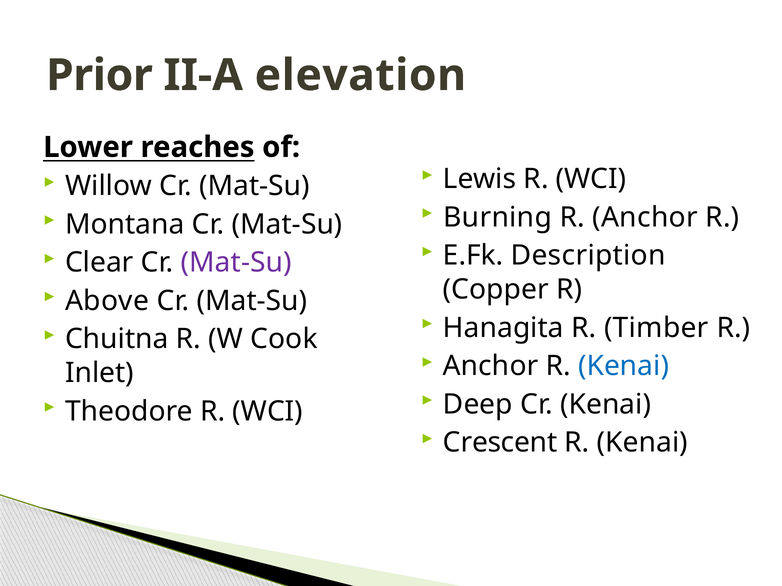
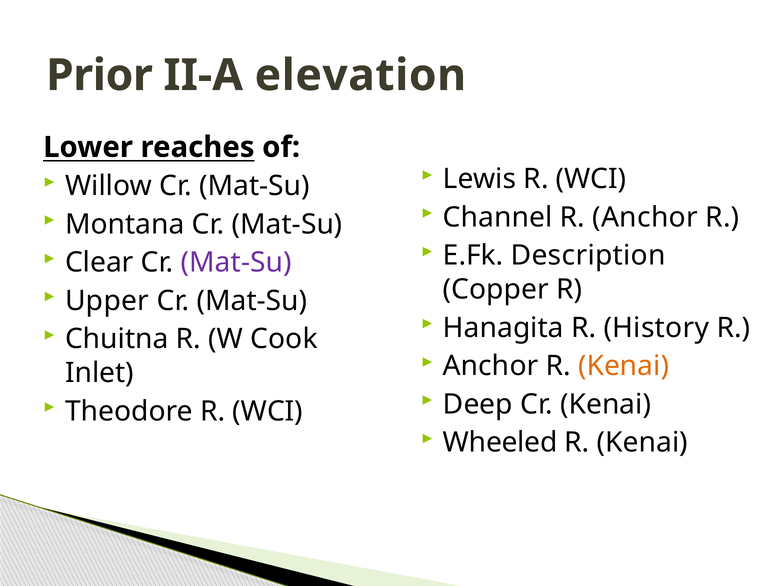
Burning: Burning -> Channel
Above: Above -> Upper
Timber: Timber -> History
Kenai at (624, 366) colour: blue -> orange
Crescent: Crescent -> Wheeled
